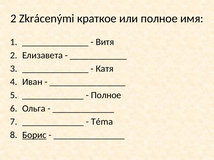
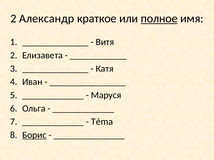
Zkrácenými: Zkrácenými -> Александр
полное at (159, 19) underline: none -> present
Полное at (106, 95): Полное -> Маруся
